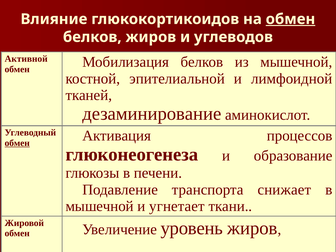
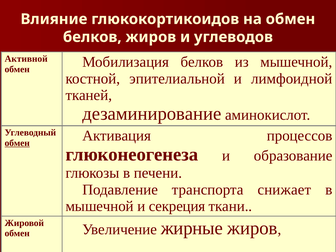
обмен at (290, 19) underline: present -> none
угнетает: угнетает -> секреция
уровень: уровень -> жирные
